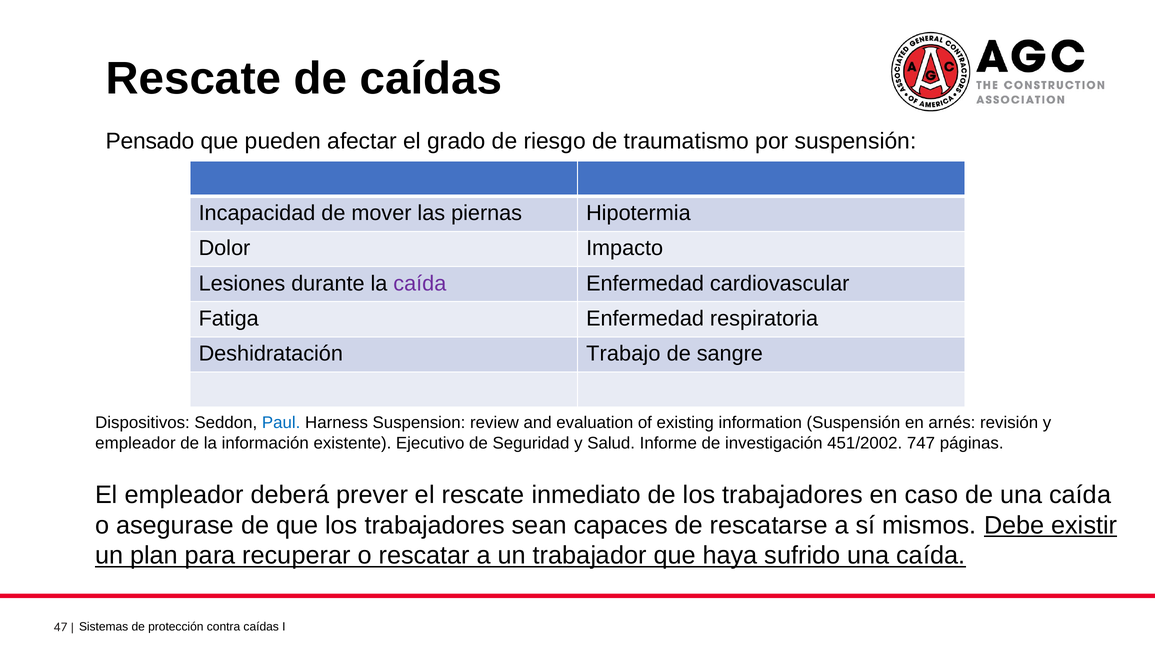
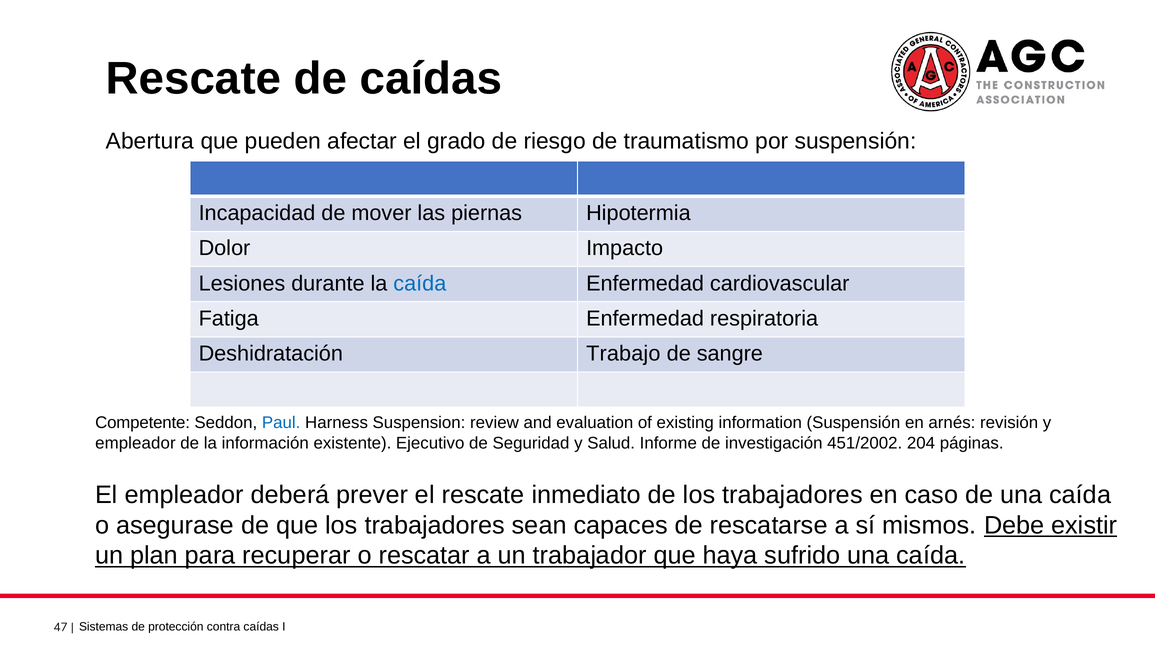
Pensado: Pensado -> Abertura
caída at (420, 283) colour: purple -> blue
Dispositivos: Dispositivos -> Competente
747: 747 -> 204
